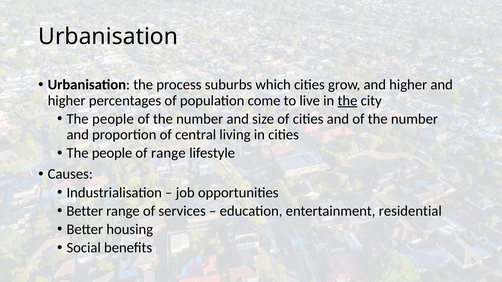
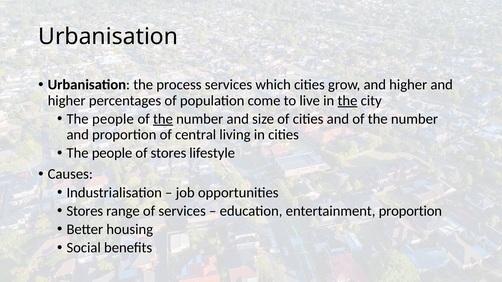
process suburbs: suburbs -> services
the at (163, 119) underline: none -> present
of range: range -> stores
Better at (85, 211): Better -> Stores
entertainment residential: residential -> proportion
